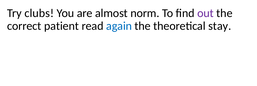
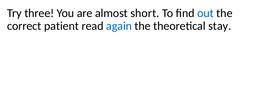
clubs: clubs -> three
norm: norm -> short
out colour: purple -> blue
